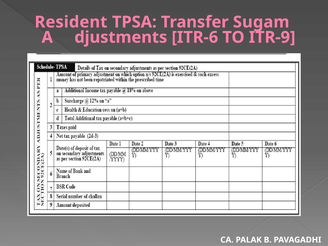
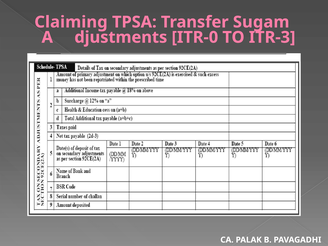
Resident: Resident -> Claiming
ITR-6: ITR-6 -> ITR-0
ITR-9: ITR-9 -> ITR-3
